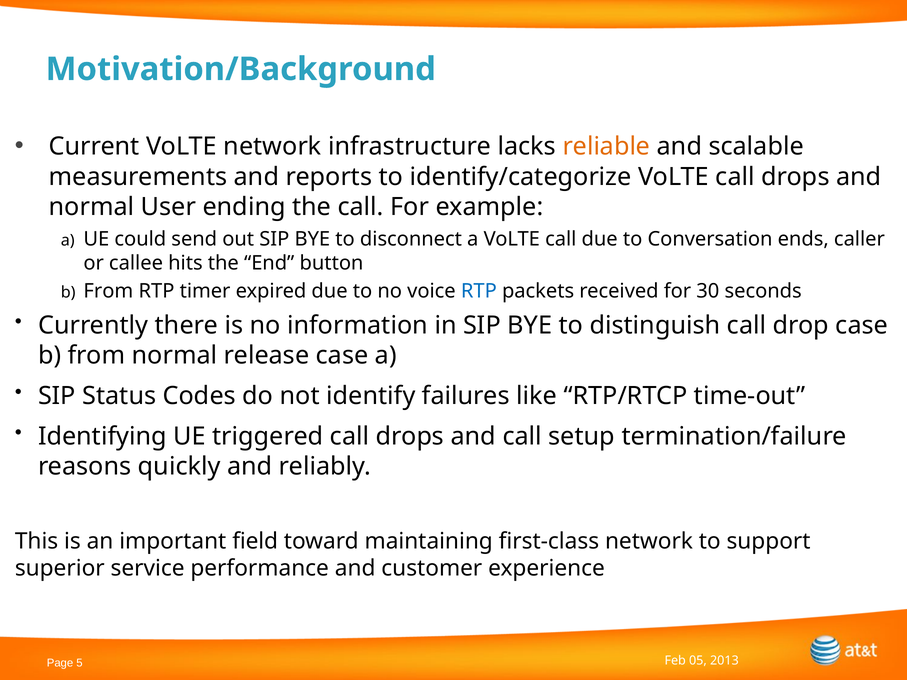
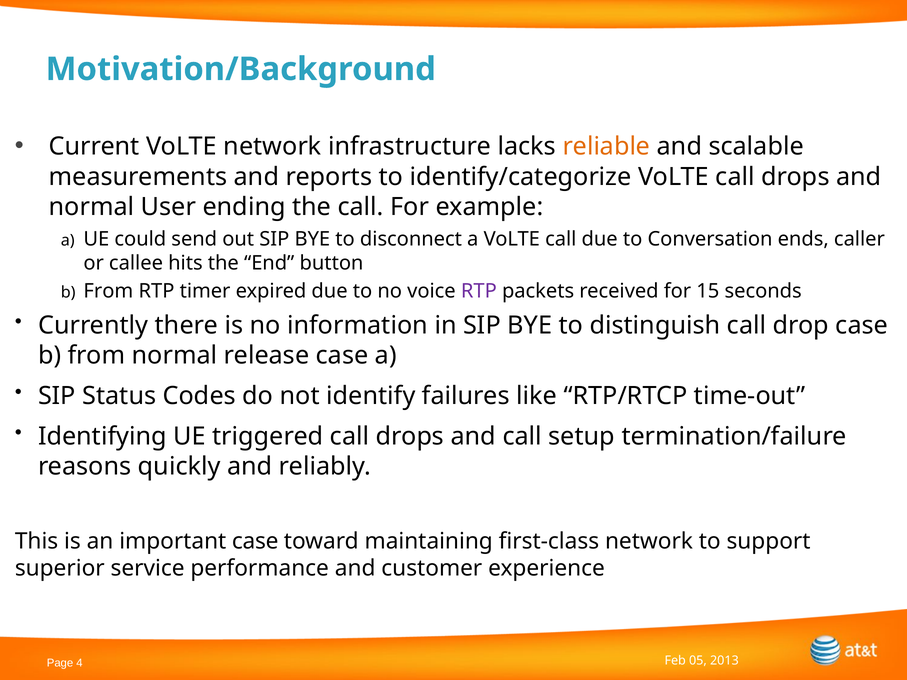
RTP at (479, 291) colour: blue -> purple
30: 30 -> 15
important field: field -> case
5: 5 -> 4
